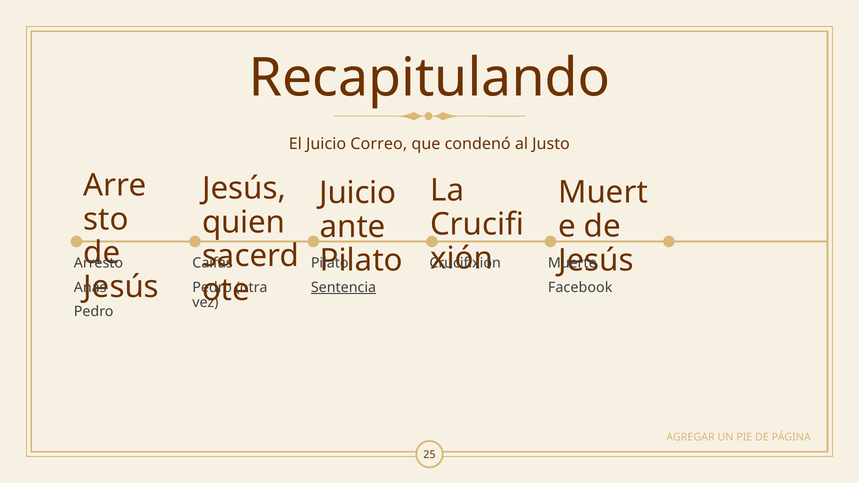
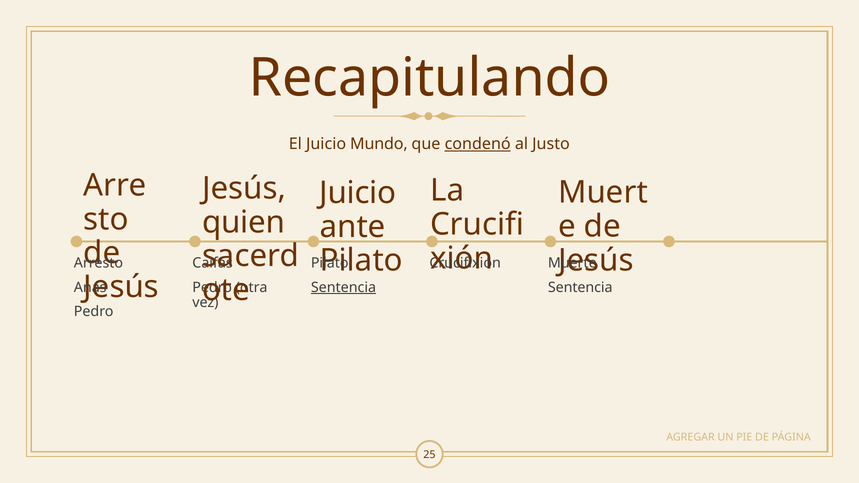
Correo: Correo -> Mundo
condenó underline: none -> present
Facebook at (580, 287): Facebook -> Sentencia
